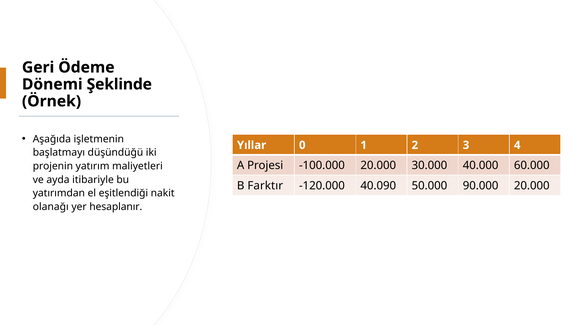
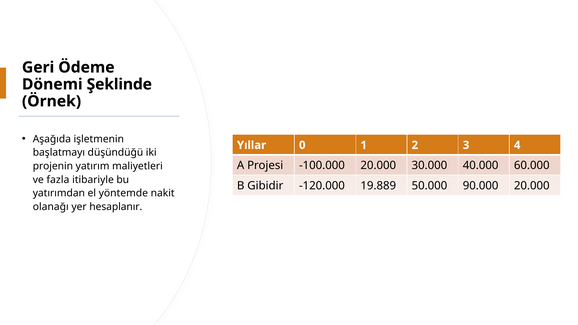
ayda: ayda -> fazla
Farktır: Farktır -> Gibidir
40.090: 40.090 -> 19.889
eşitlendiği: eşitlendiği -> yöntemde
